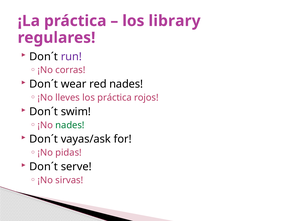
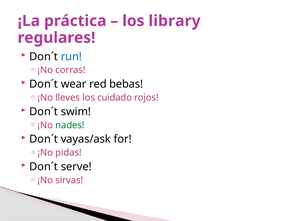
run colour: purple -> blue
red nades: nades -> bebas
los práctica: práctica -> cuidado
